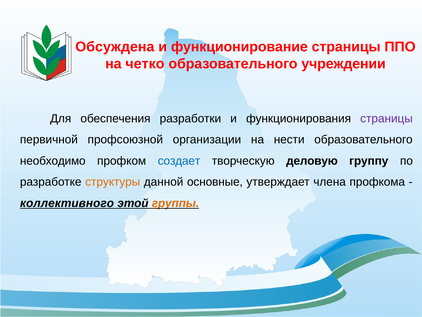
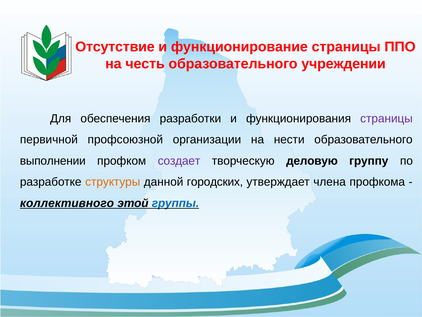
Обсуждена: Обсуждена -> Отсутствие
четко: четко -> честь
необходимо: необходимо -> выполнении
создает colour: blue -> purple
основные: основные -> городских
группы colour: orange -> blue
